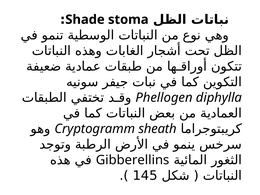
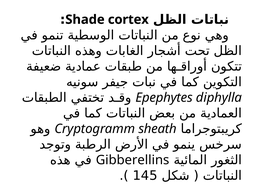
stoma: stoma -> cortex
Phellogen: Phellogen -> Epephytes
